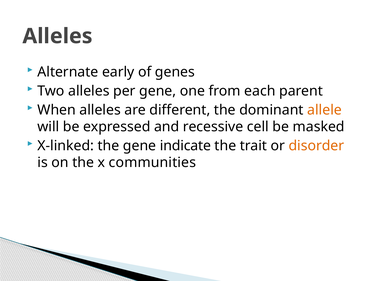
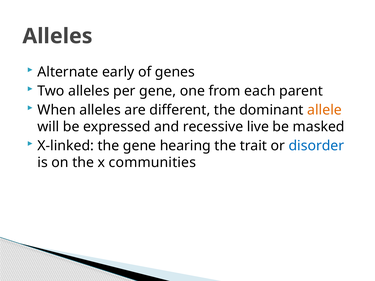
cell: cell -> live
indicate: indicate -> hearing
disorder colour: orange -> blue
